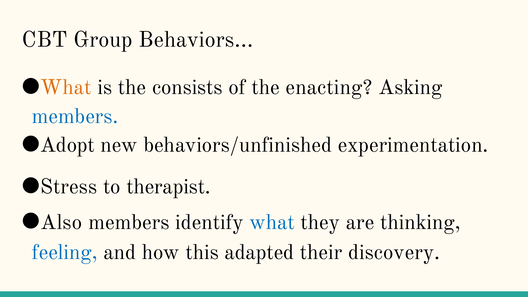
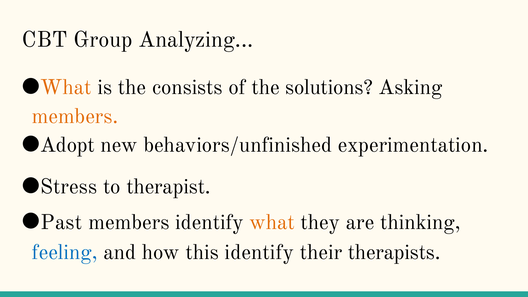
Behaviors: Behaviors -> Analyzing
enacting: enacting -> solutions
members at (75, 116) colour: blue -> orange
Also: Also -> Past
what at (272, 222) colour: blue -> orange
this adapted: adapted -> identify
discovery: discovery -> therapists
